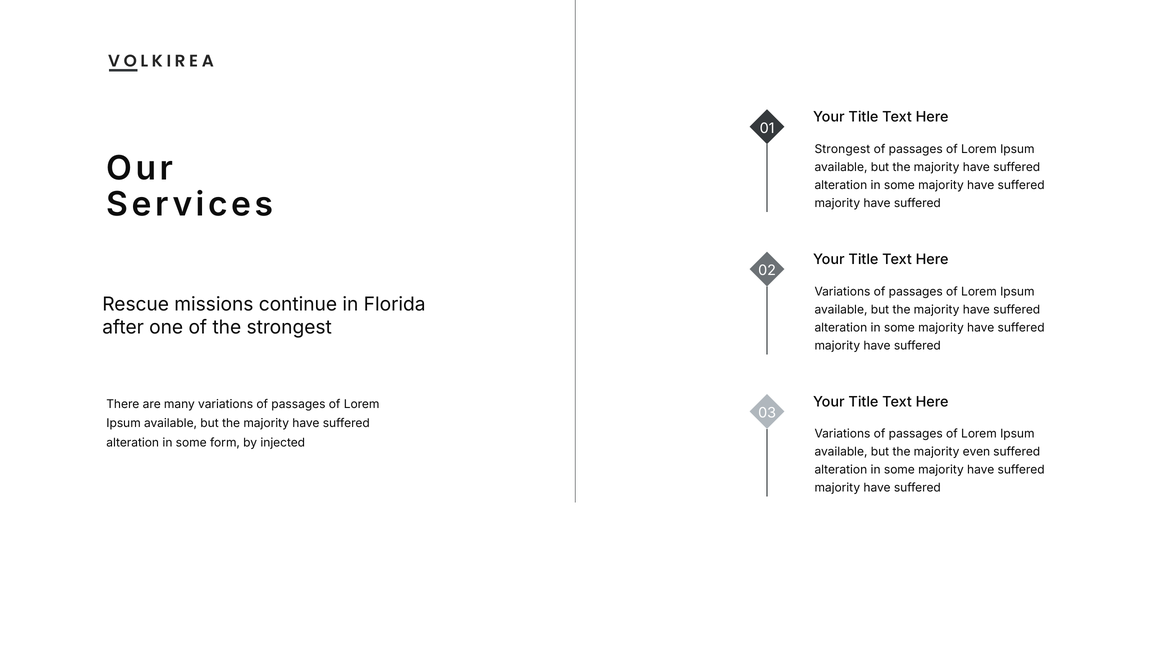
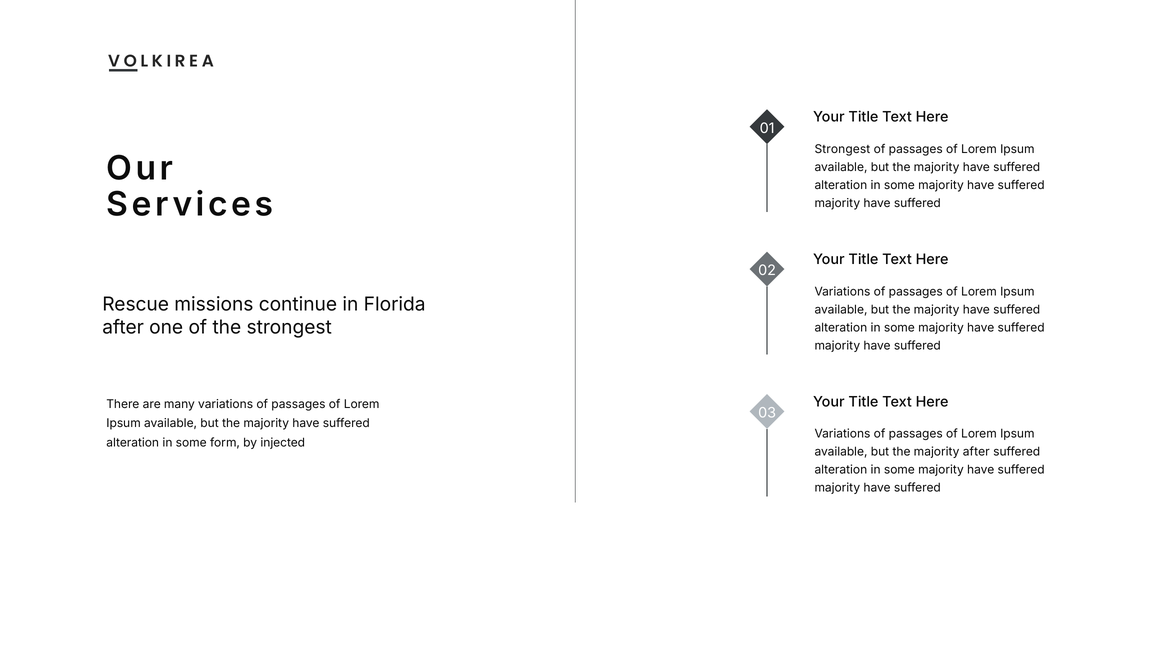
majority even: even -> after
